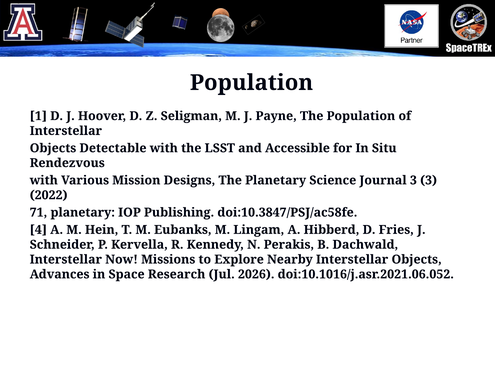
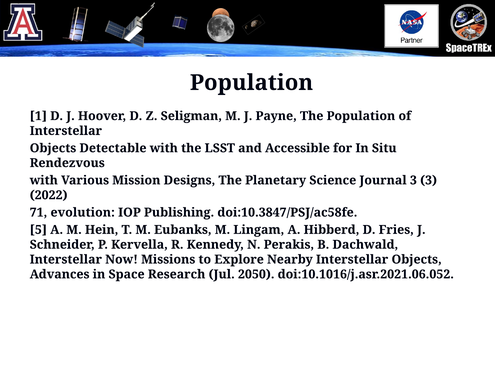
71 planetary: planetary -> evolution
4: 4 -> 5
2026: 2026 -> 2050
